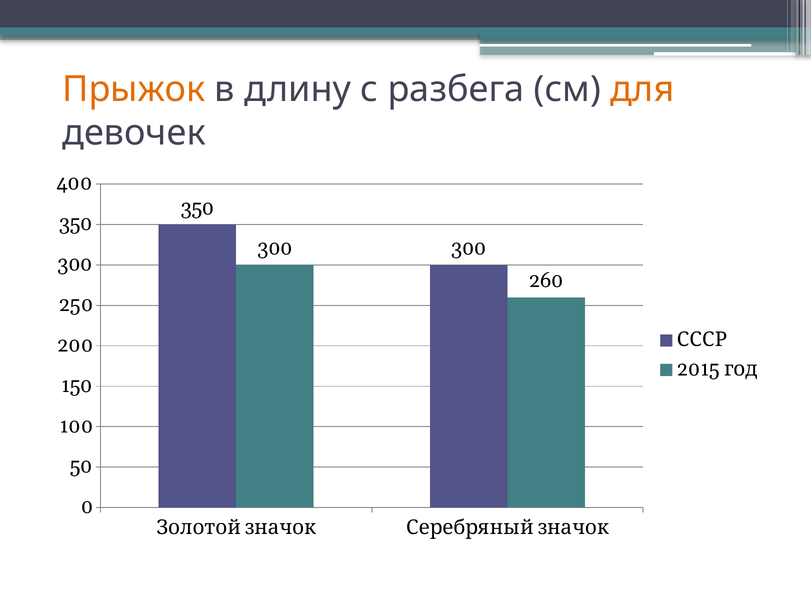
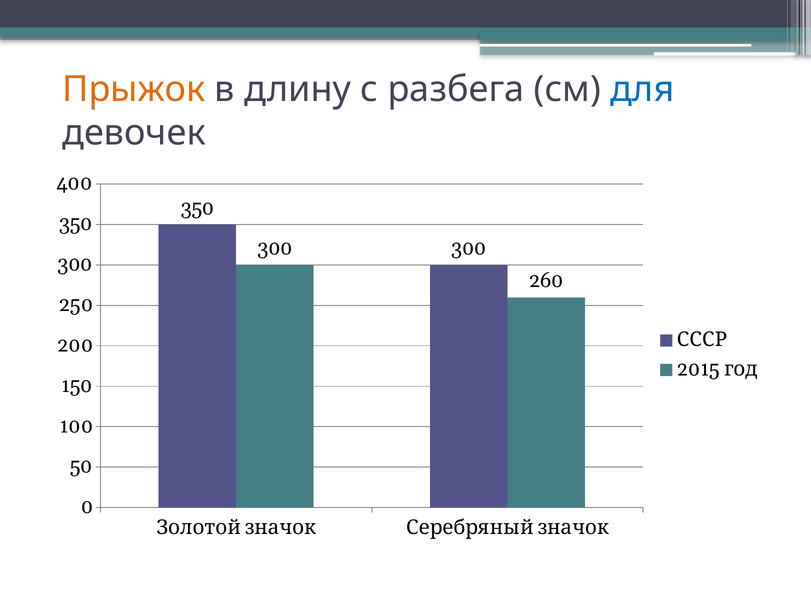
для colour: orange -> blue
